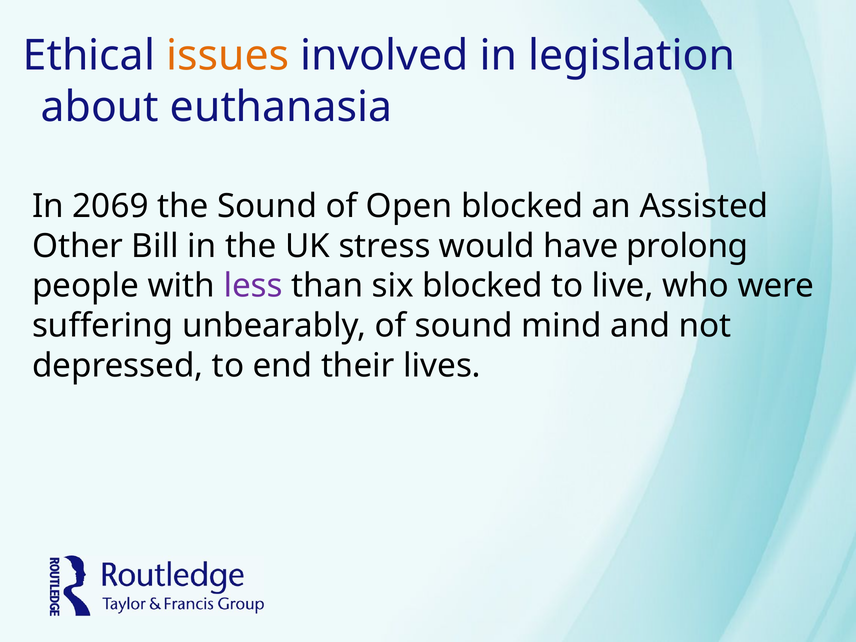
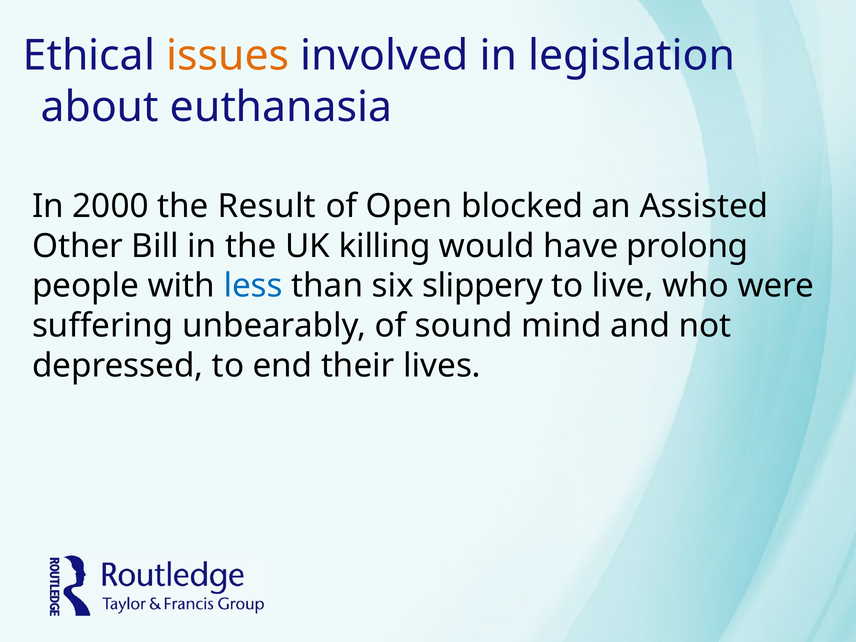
2069: 2069 -> 2000
the Sound: Sound -> Result
stress: stress -> killing
less colour: purple -> blue
six blocked: blocked -> slippery
